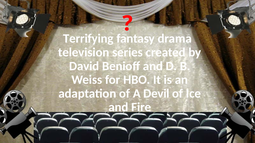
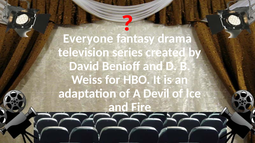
Terrifying: Terrifying -> Everyone
